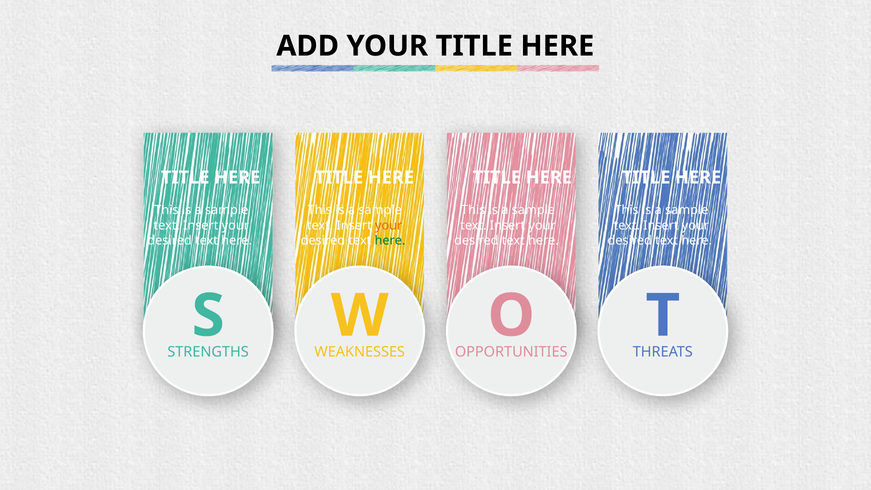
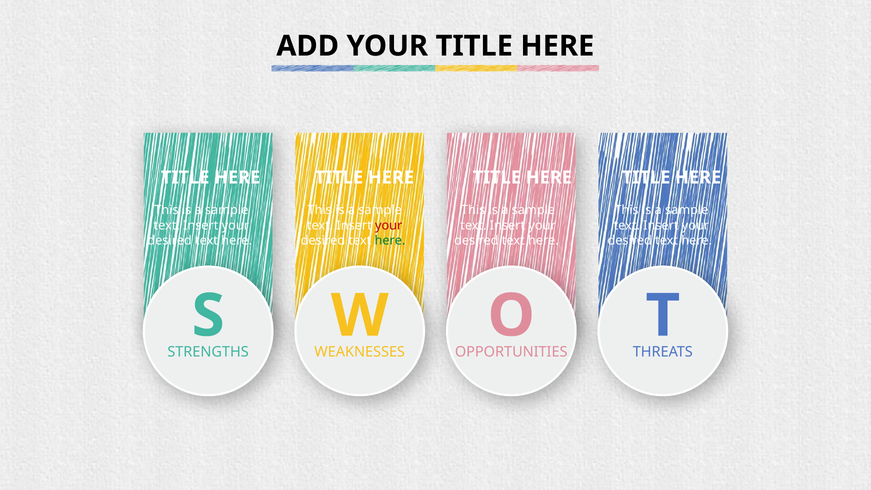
your at (389, 225) colour: orange -> red
